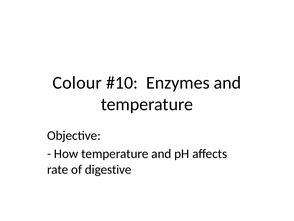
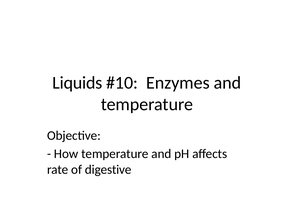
Colour: Colour -> Liquids
